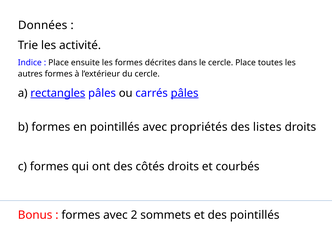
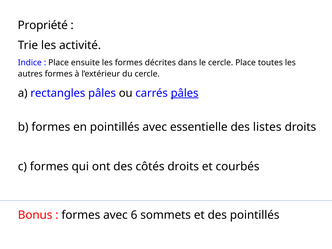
Données: Données -> Propriété
rectangles underline: present -> none
propriétés: propriétés -> essentielle
2: 2 -> 6
